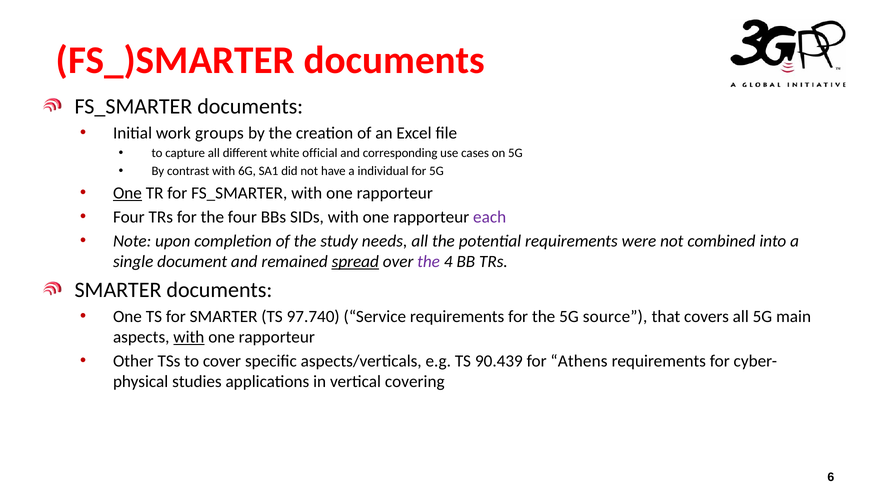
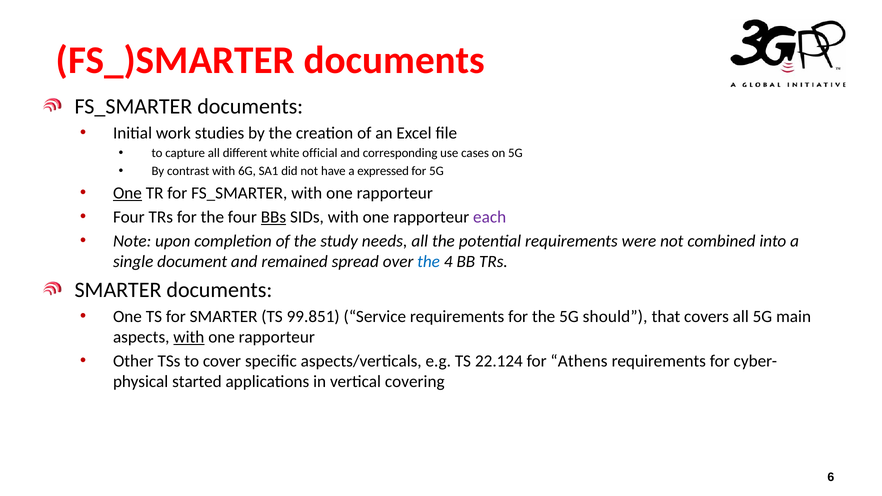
groups: groups -> studies
individual: individual -> expressed
BBs underline: none -> present
spread underline: present -> none
the at (429, 262) colour: purple -> blue
97.740: 97.740 -> 99.851
source: source -> should
90.439: 90.439 -> 22.124
studies: studies -> started
